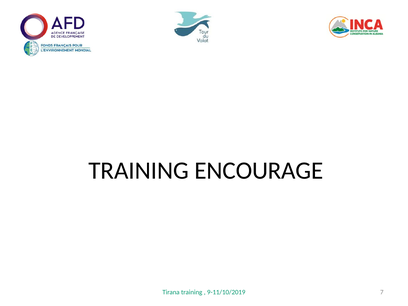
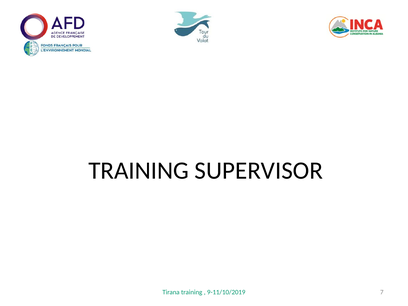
ENCOURAGE: ENCOURAGE -> SUPERVISOR
